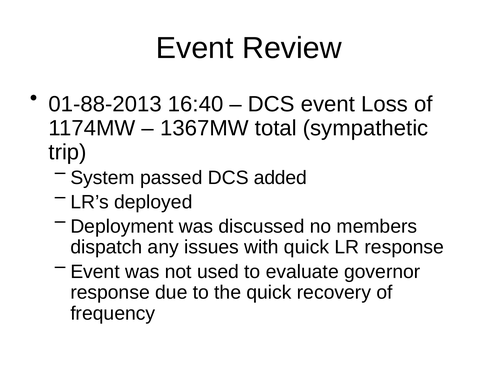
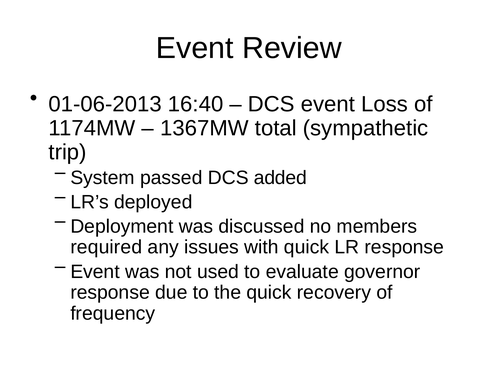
01-88-2013: 01-88-2013 -> 01-06-2013
dispatch: dispatch -> required
